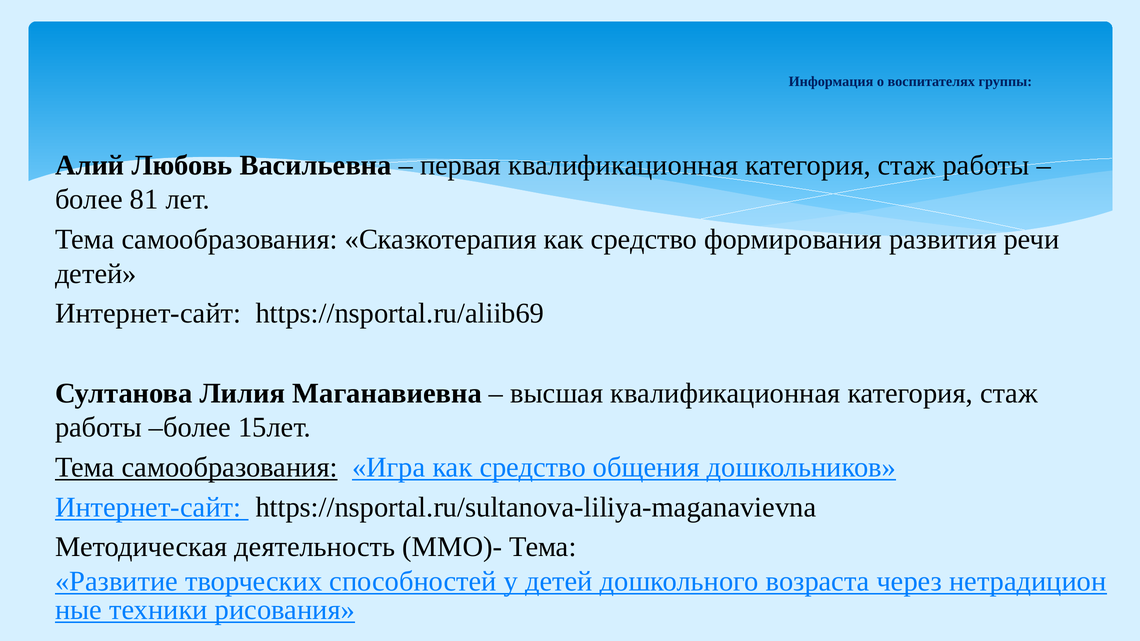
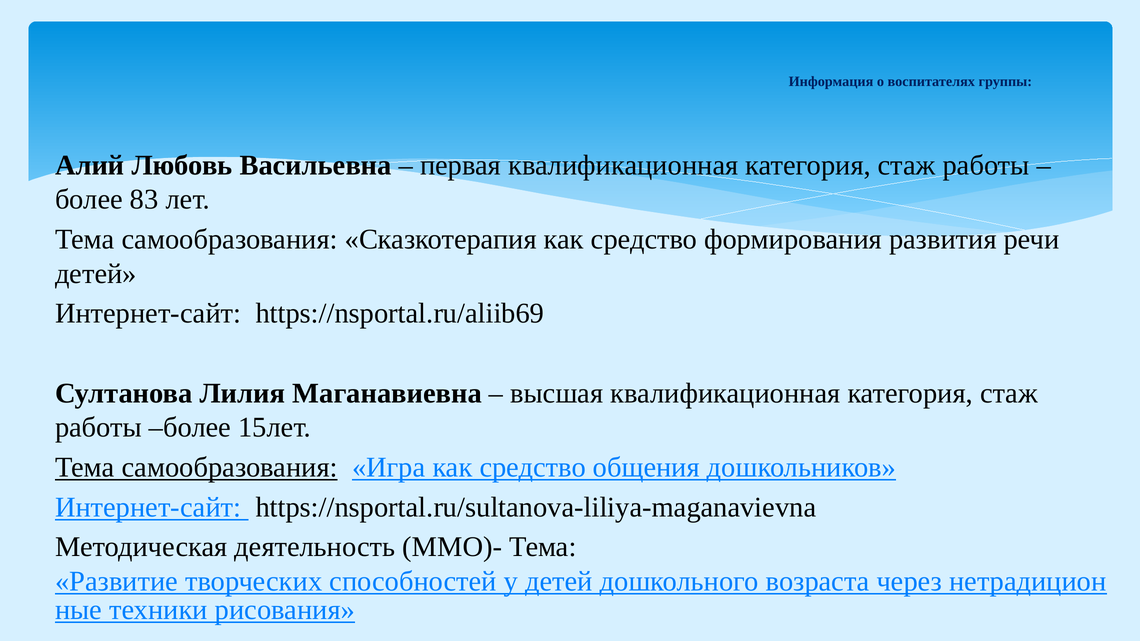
81: 81 -> 83
